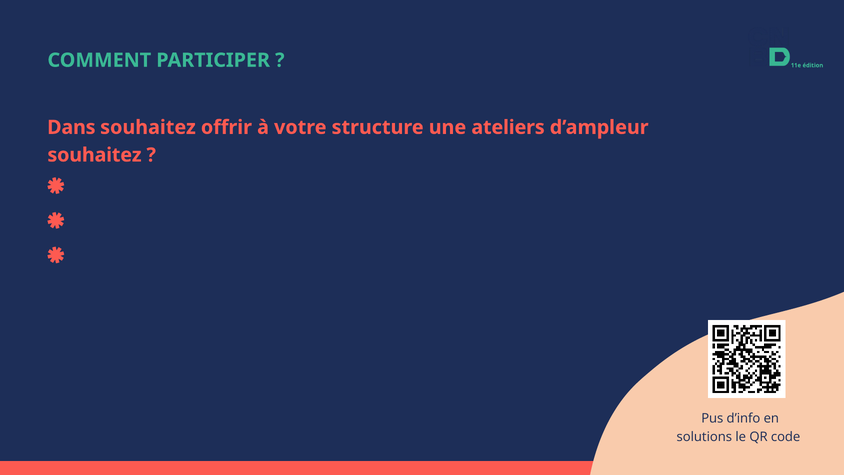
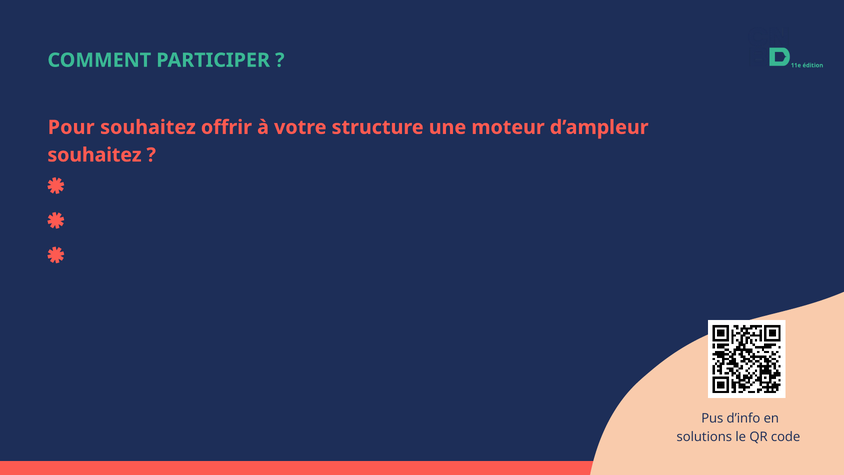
Dans at (71, 127): Dans -> Pour
ateliers: ateliers -> moteur
